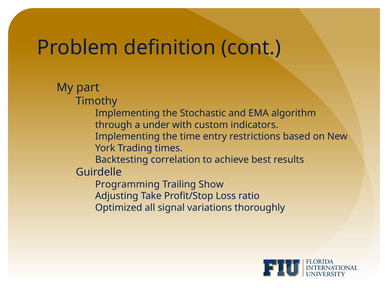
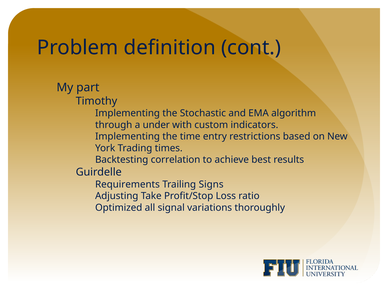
Programming: Programming -> Requirements
Show: Show -> Signs
